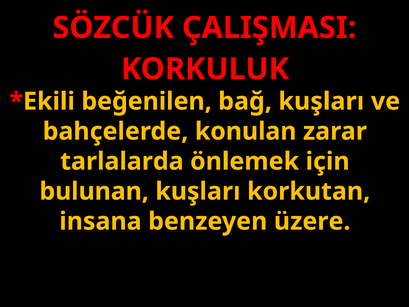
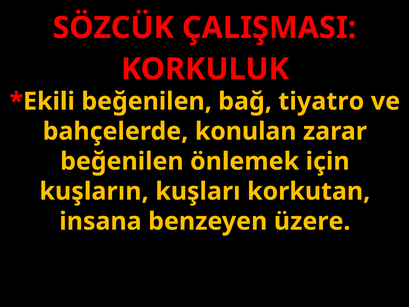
bağ kuşları: kuşları -> tiyatro
tarlalarda at (122, 161): tarlalarda -> beğenilen
bulunan: bulunan -> kuşların
